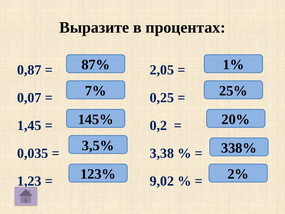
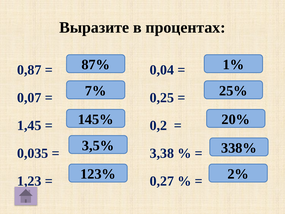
2,05: 2,05 -> 0,04
9,02: 9,02 -> 0,27
